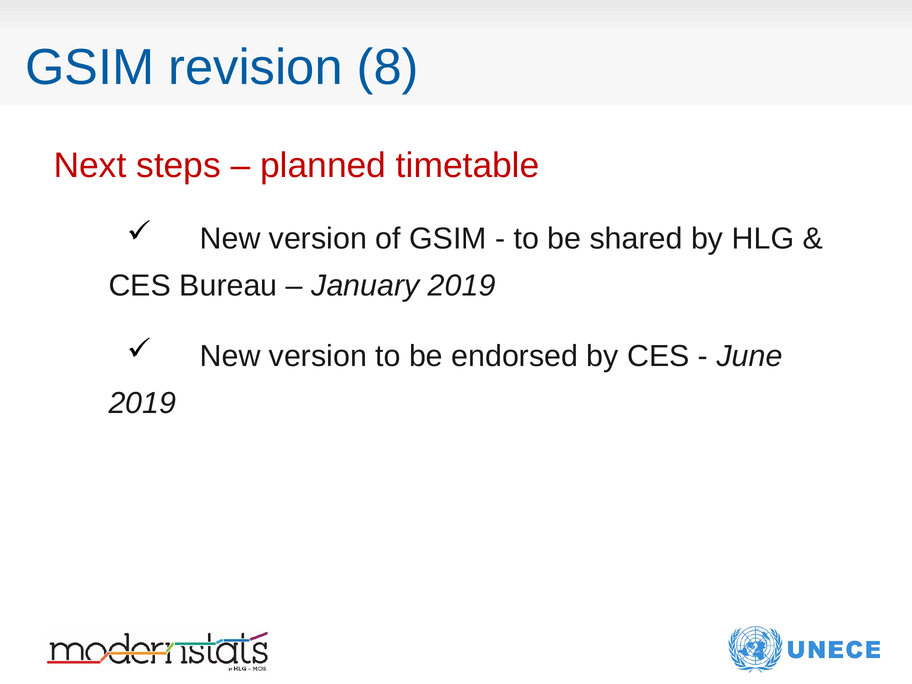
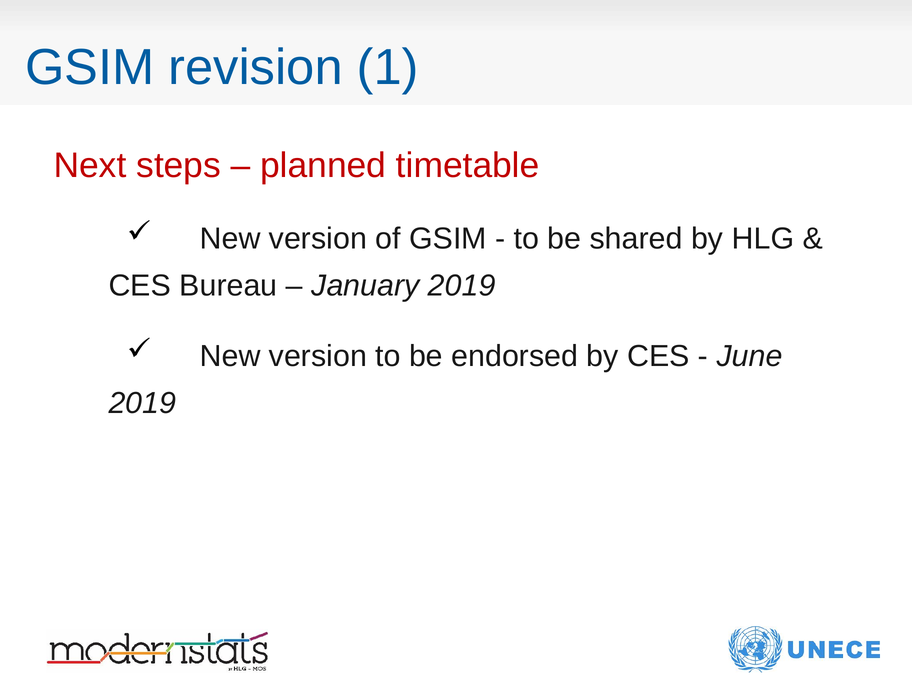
8: 8 -> 1
